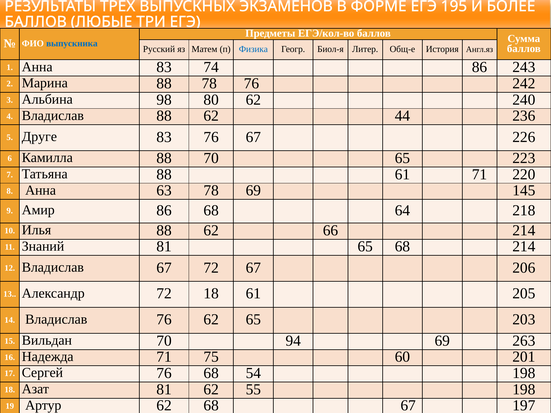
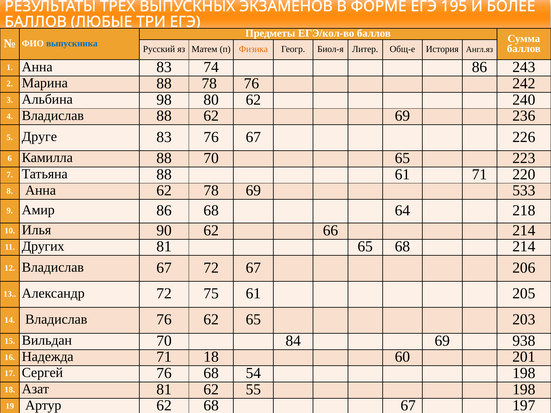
Физика colour: blue -> orange
62 44: 44 -> 69
Анна 63: 63 -> 62
145: 145 -> 533
Илья 88: 88 -> 90
Знаний: Знаний -> Других
72 18: 18 -> 75
94: 94 -> 84
263: 263 -> 938
71 75: 75 -> 18
